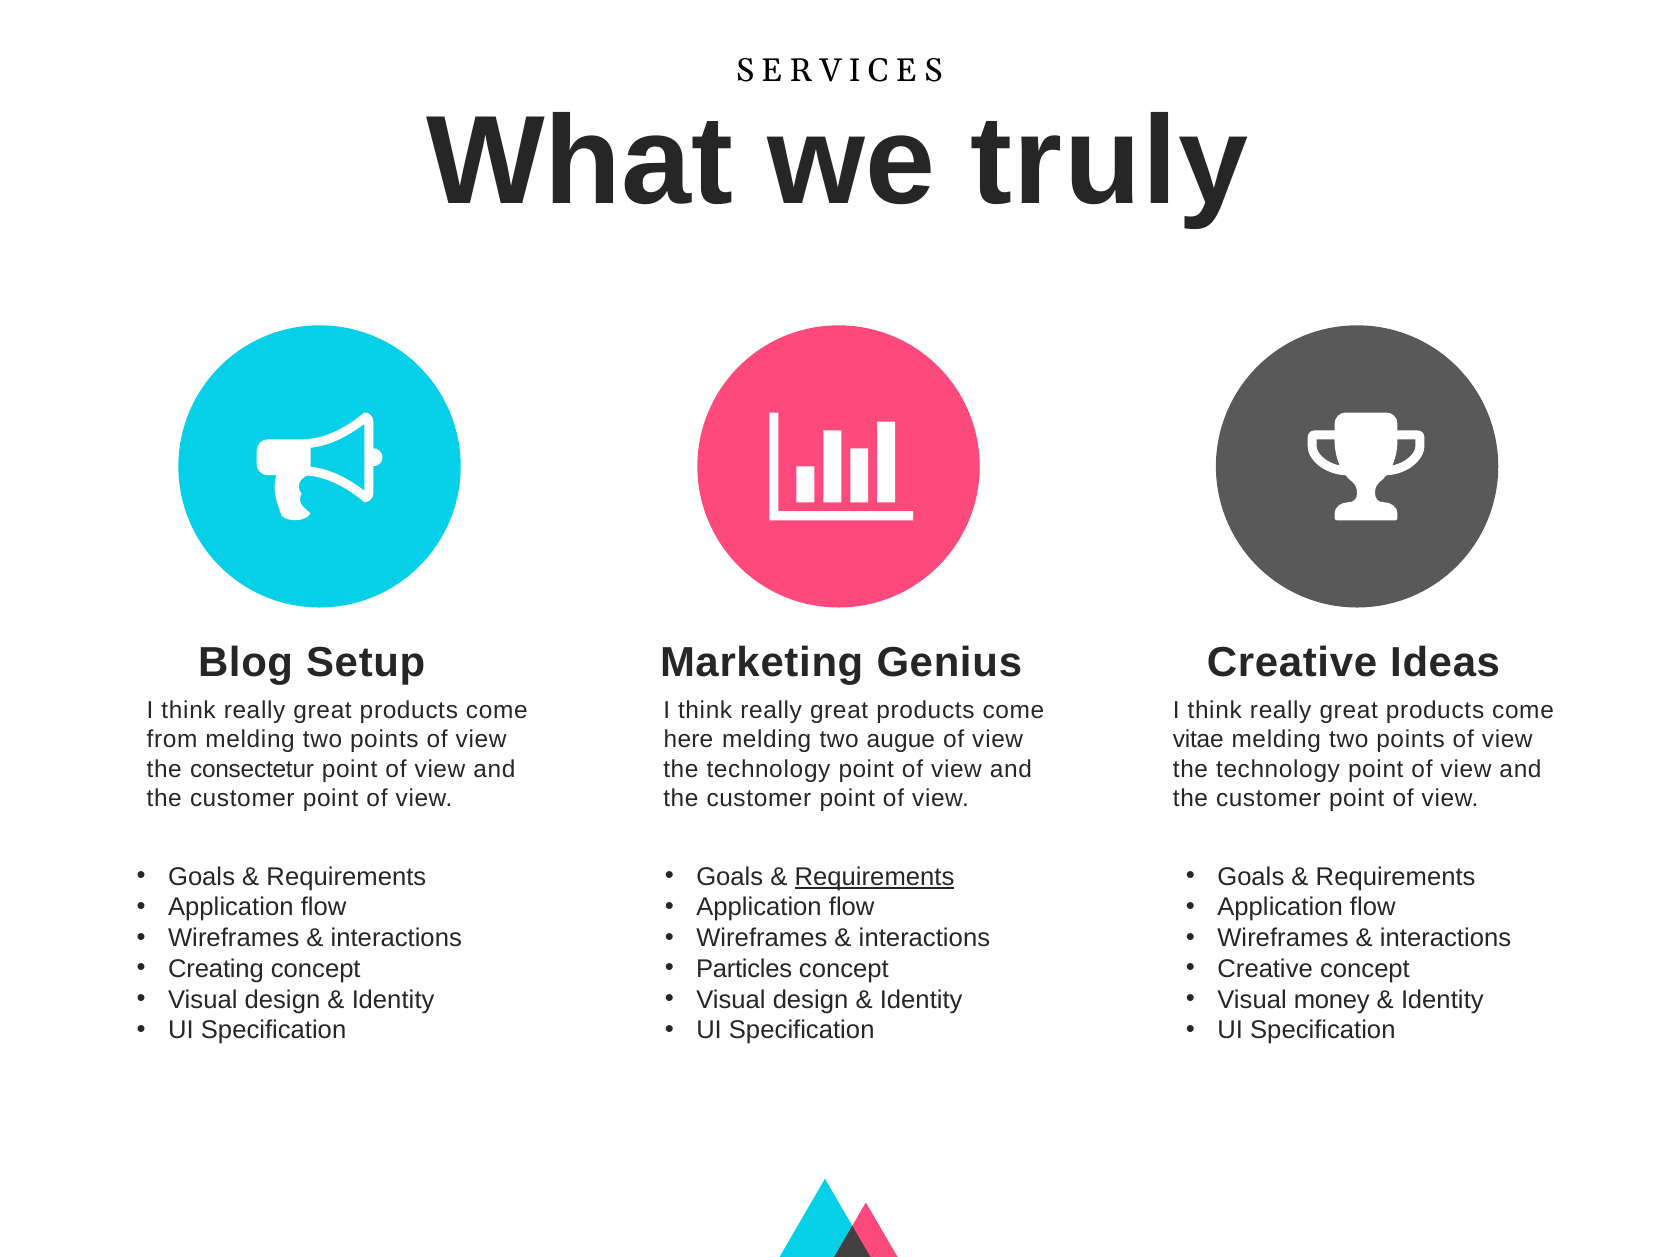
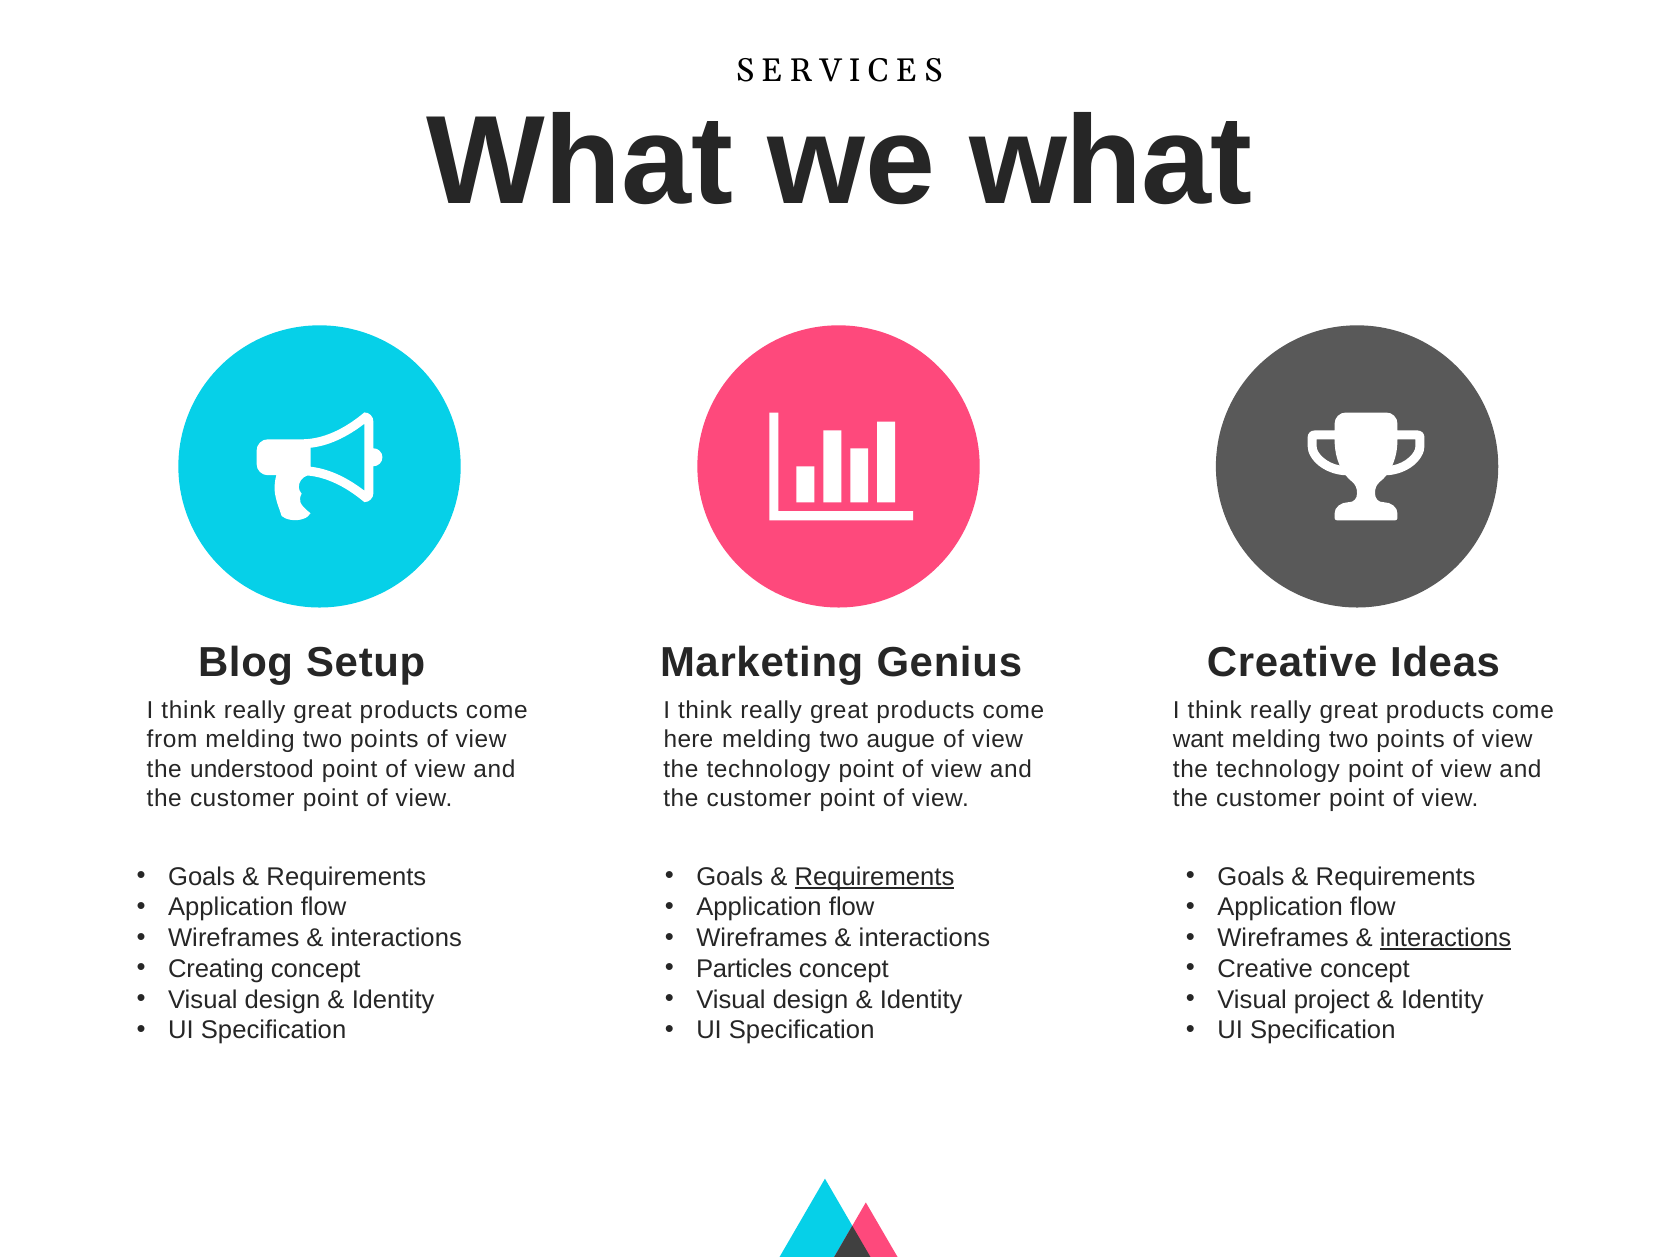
we truly: truly -> what
vitae: vitae -> want
consectetur: consectetur -> understood
interactions at (1446, 939) underline: none -> present
money: money -> project
